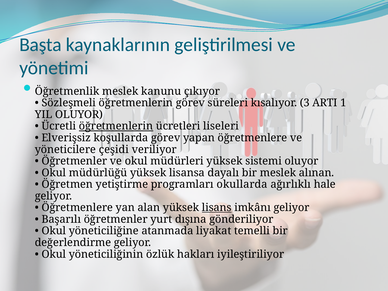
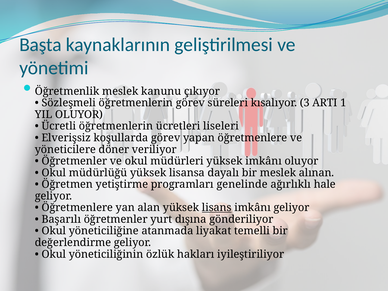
öğretmenlerin at (116, 126) underline: present -> none
çeşidi: çeşidi -> döner
yüksek sistemi: sistemi -> imkânı
okullarda: okullarda -> genelinde
